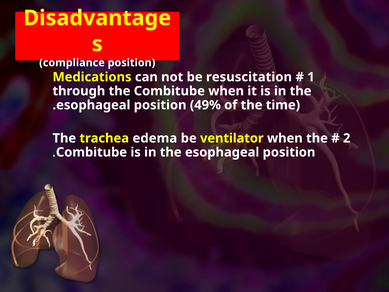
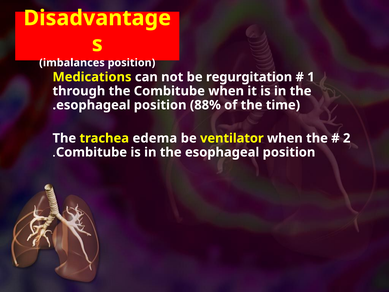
compliance: compliance -> imbalances
resuscitation: resuscitation -> regurgitation
49%: 49% -> 88%
